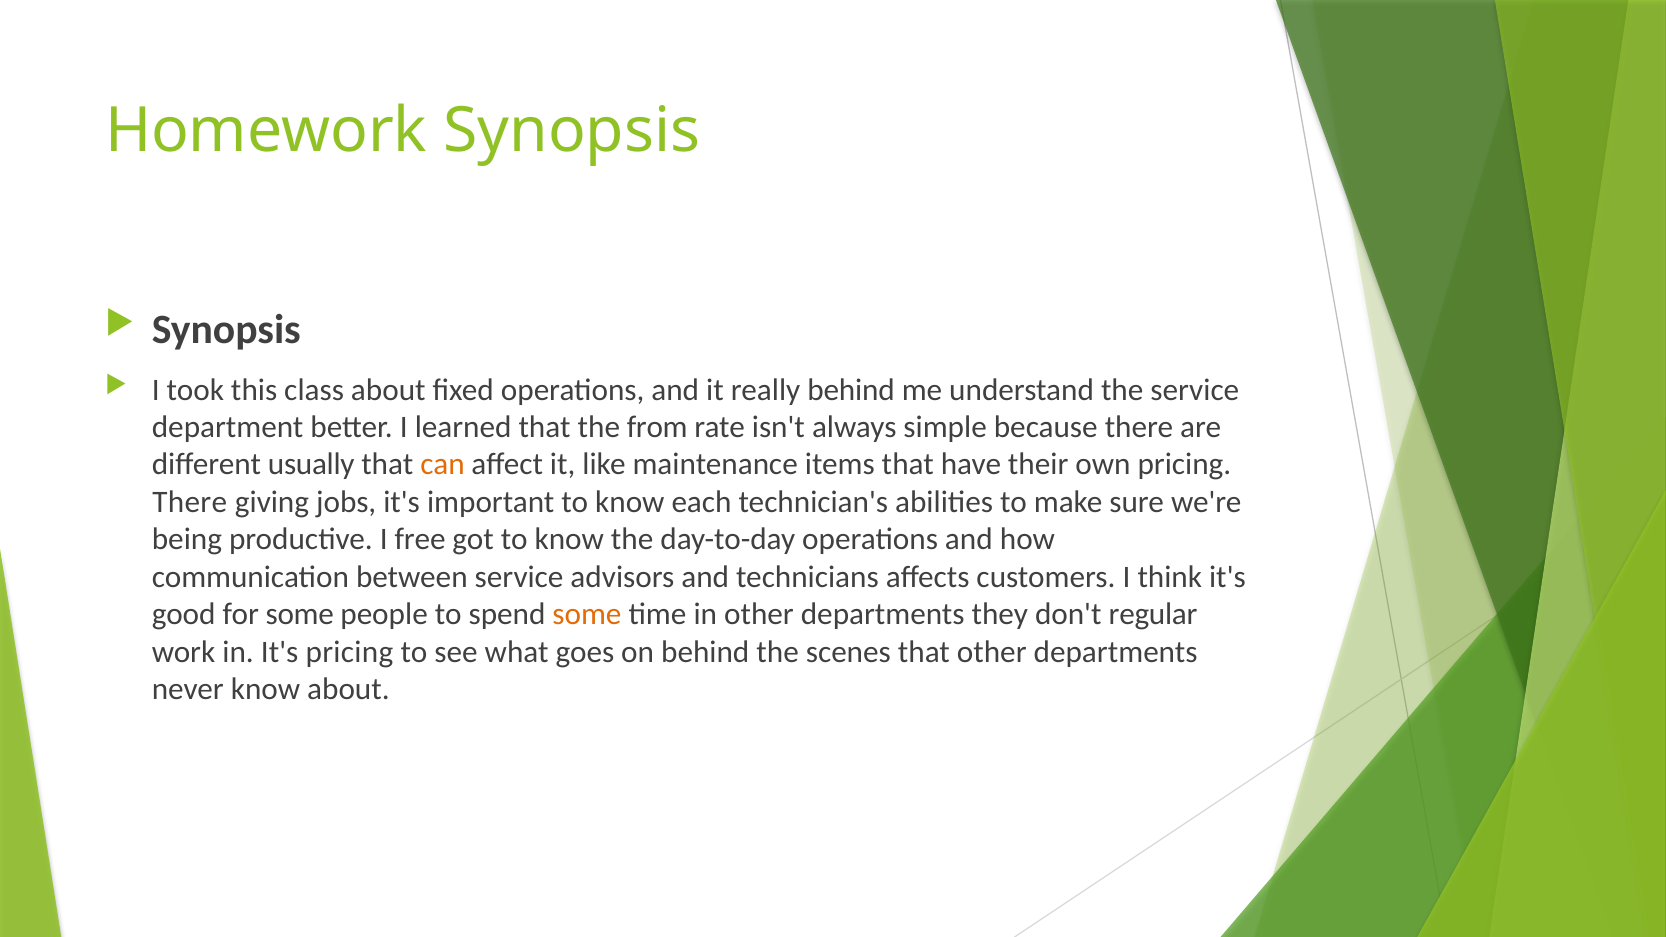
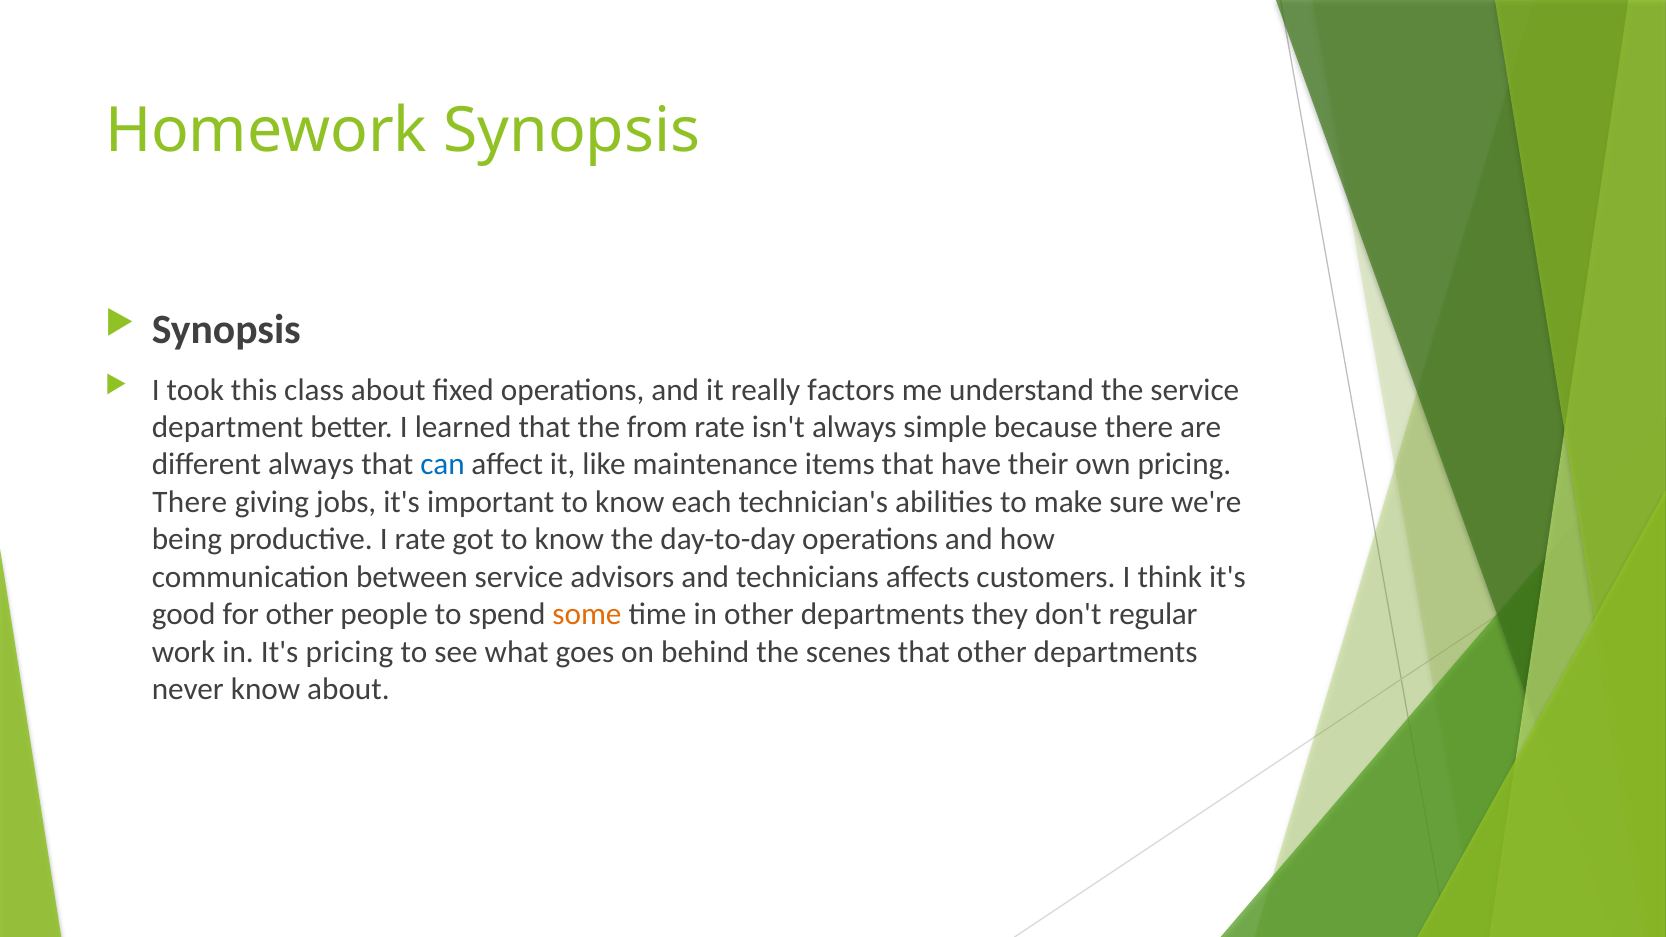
really behind: behind -> factors
different usually: usually -> always
can colour: orange -> blue
I free: free -> rate
for some: some -> other
